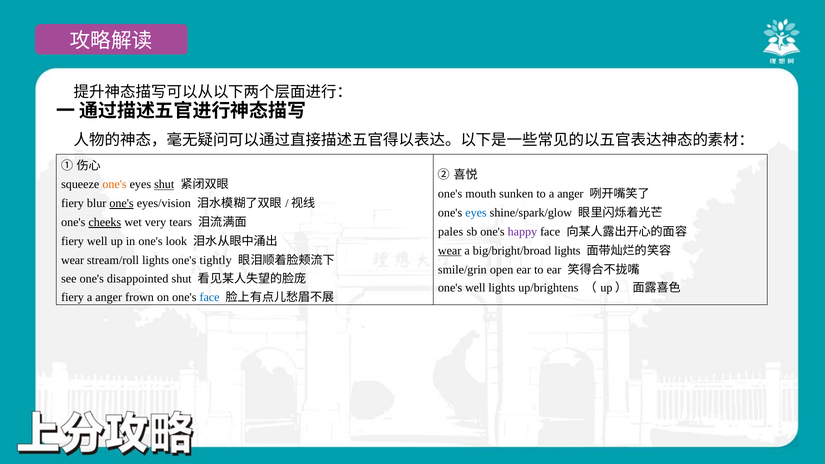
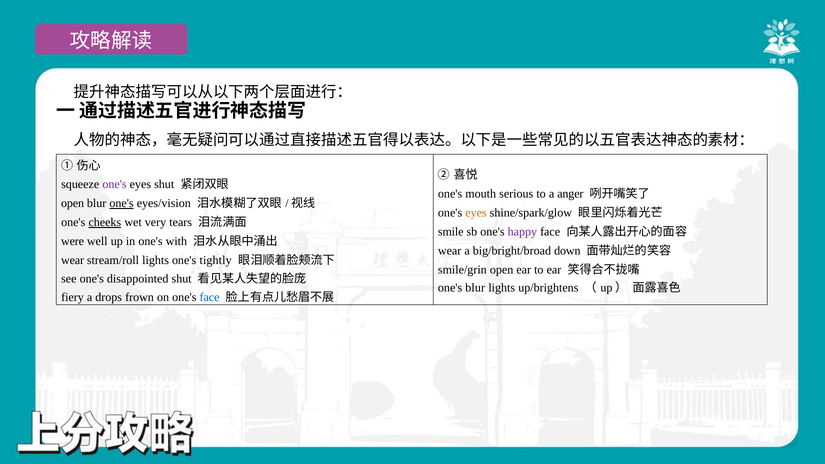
one's at (115, 185) colour: orange -> purple
shut at (164, 185) underline: present -> none
sunken: sunken -> serious
fiery at (73, 203): fiery -> open
eyes at (476, 213) colour: blue -> orange
pales: pales -> smile
fiery at (73, 241): fiery -> were
look: look -> with
wear at (450, 251) underline: present -> none
big/bright/broad lights: lights -> down
one's well: well -> blur
anger at (109, 297): anger -> drops
